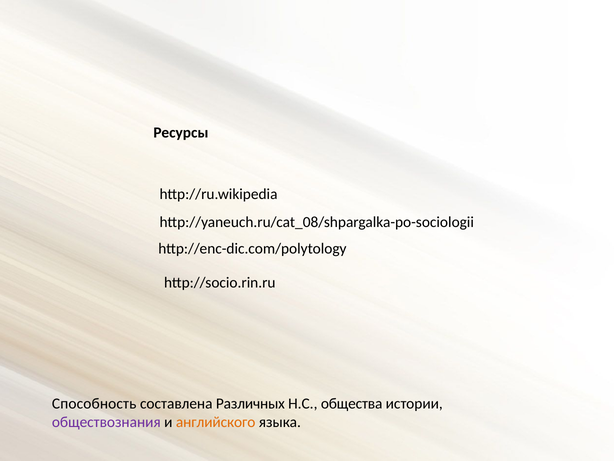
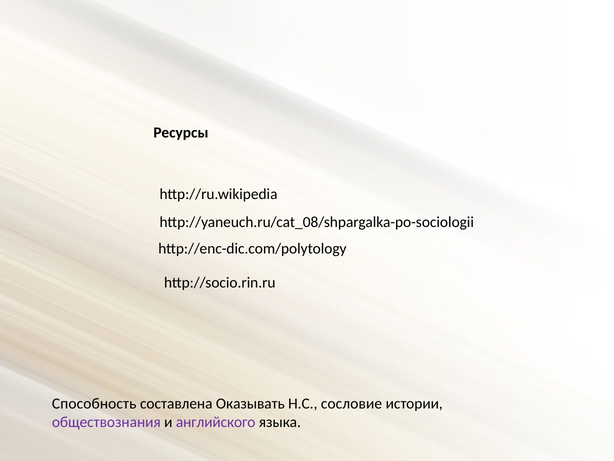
Различных: Различных -> Оказывать
общества: общества -> сословие
английского colour: orange -> purple
